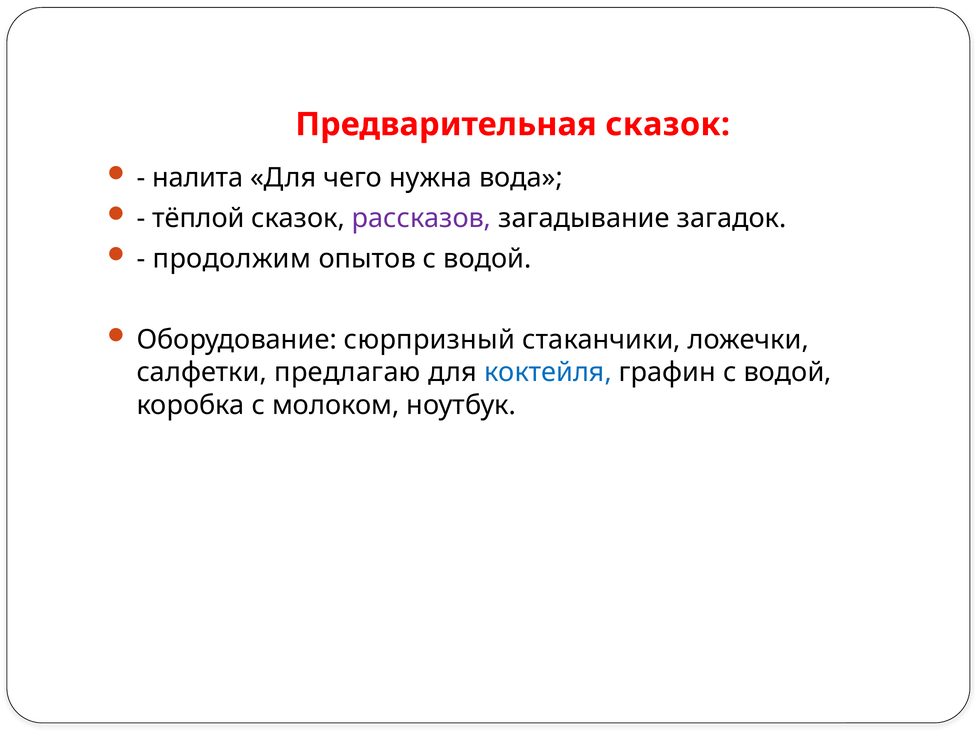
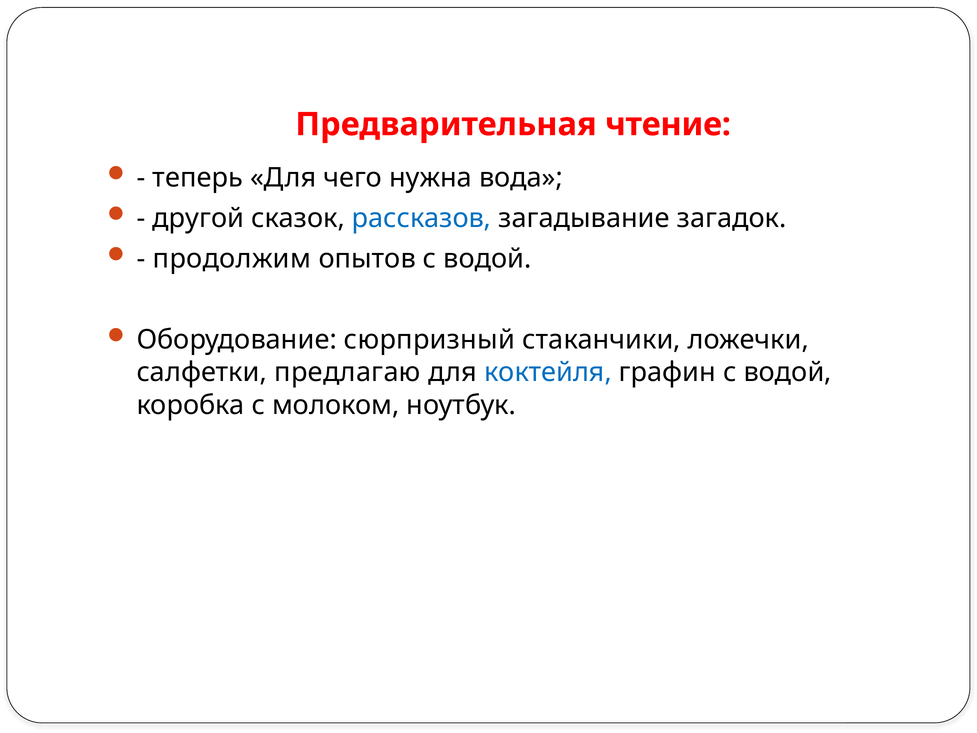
Предварительная сказок: сказок -> чтение
налита: налита -> теперь
тёплой: тёплой -> другой
рассказов colour: purple -> blue
